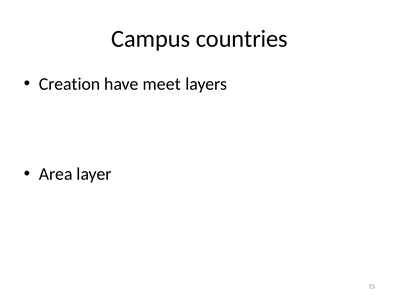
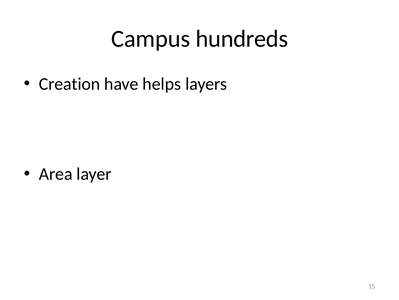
countries: countries -> hundreds
meet: meet -> helps
